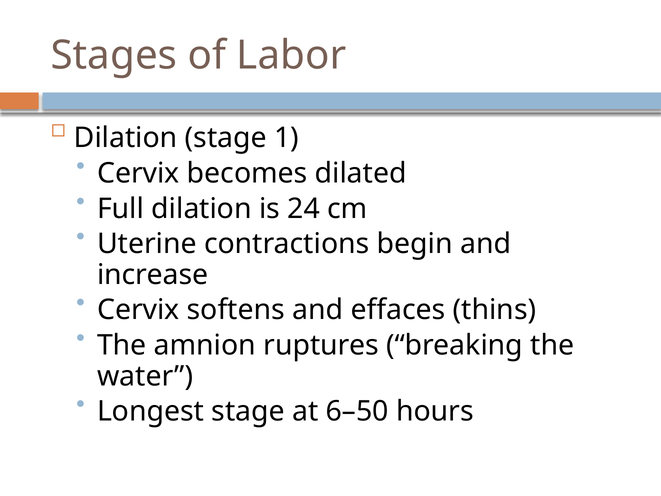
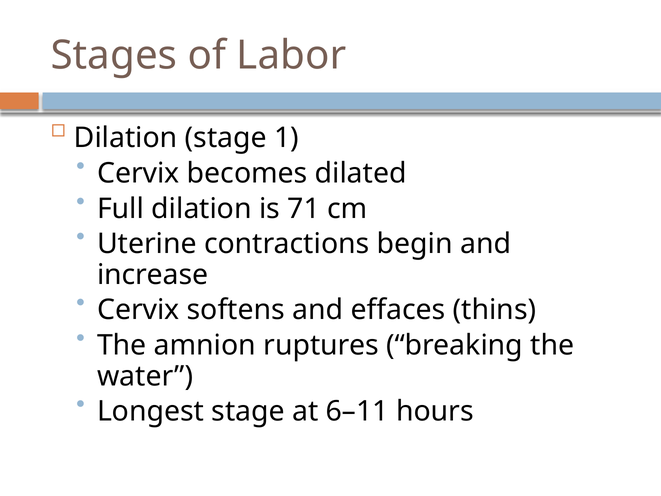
24: 24 -> 71
6–50: 6–50 -> 6–11
